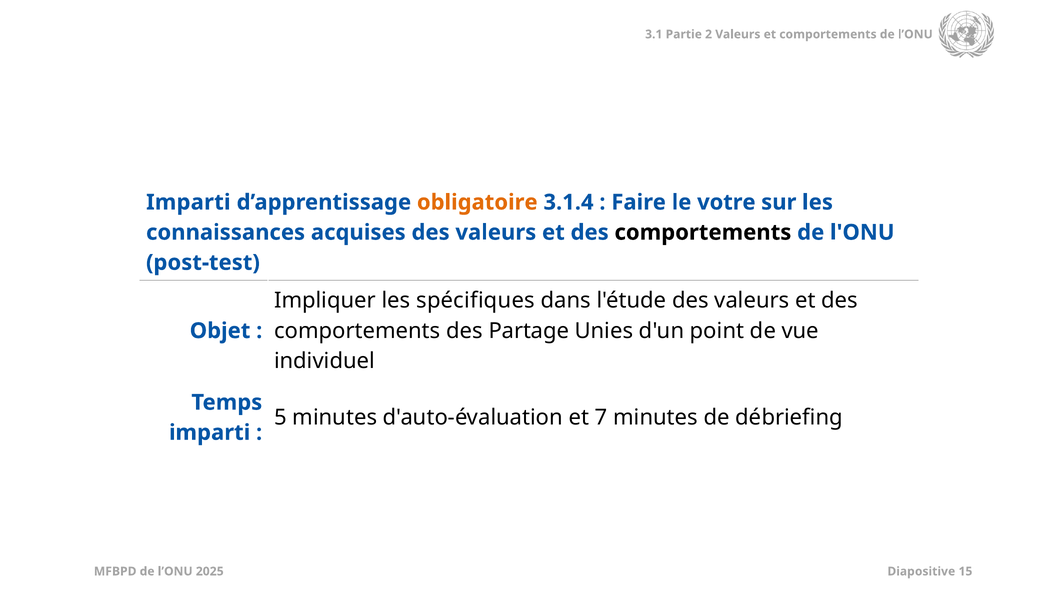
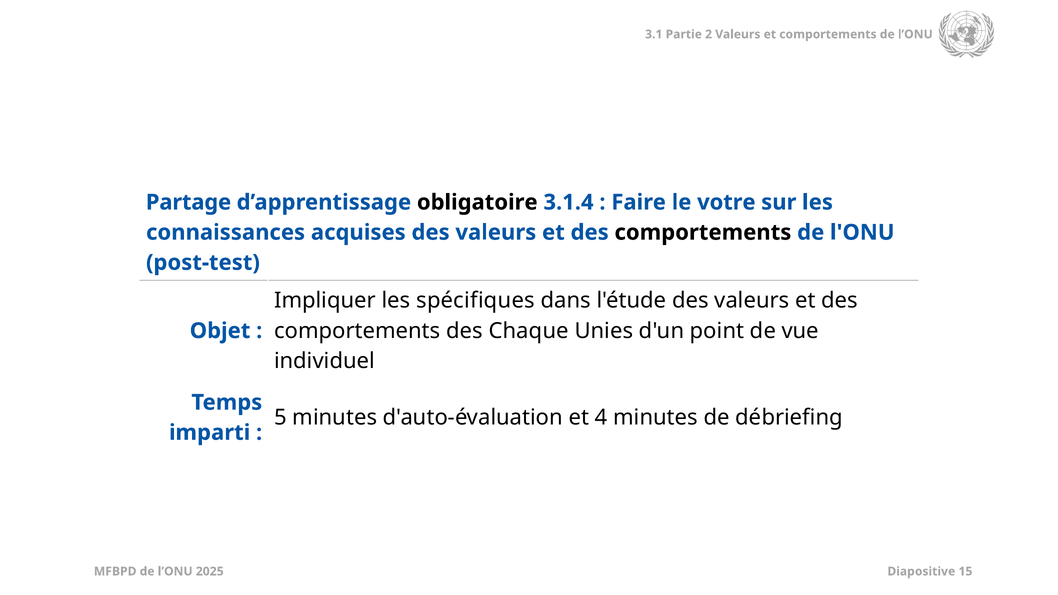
Imparti at (188, 202): Imparti -> Partage
obligatoire colour: orange -> black
Partage: Partage -> Chaque
7: 7 -> 4
